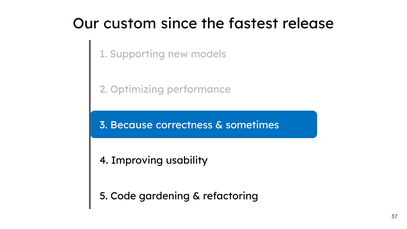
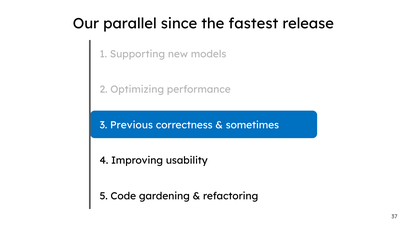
custom: custom -> parallel
Because: Because -> Previous
